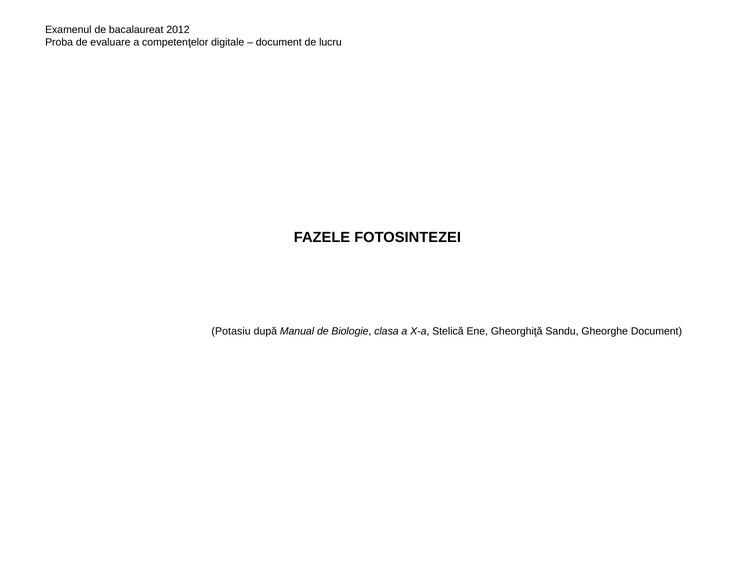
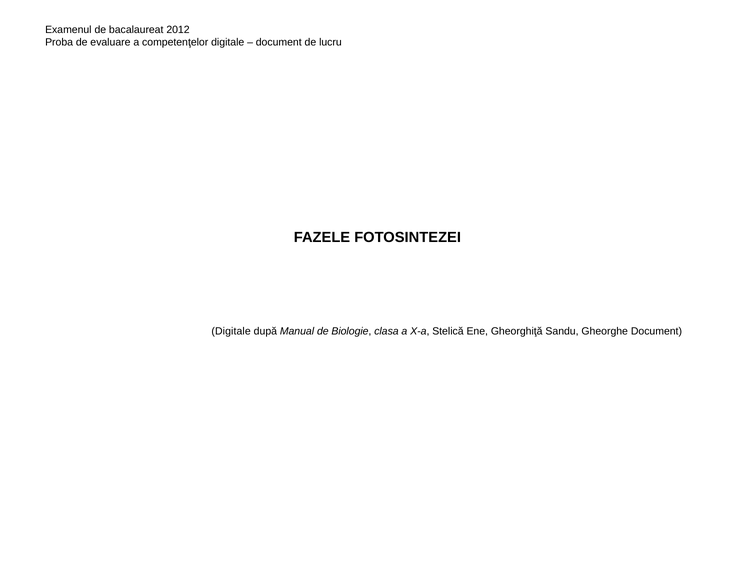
Potasiu at (231, 332): Potasiu -> Digitale
